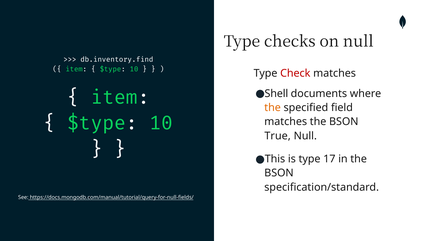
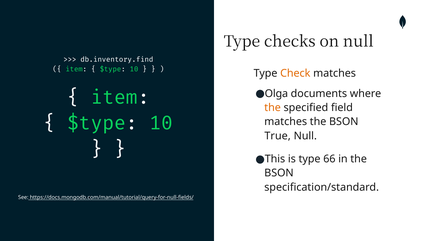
Check colour: red -> orange
Shell: Shell -> Olga
17: 17 -> 66
